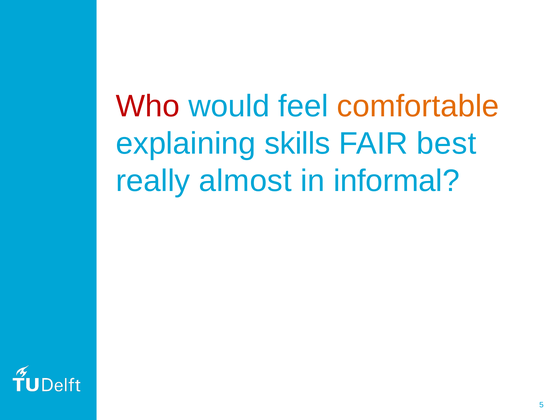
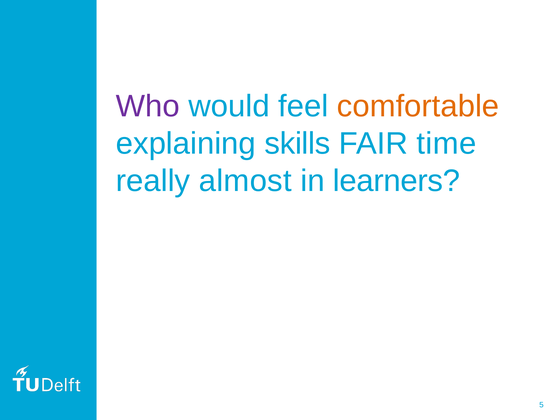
Who colour: red -> purple
best: best -> time
informal: informal -> learners
